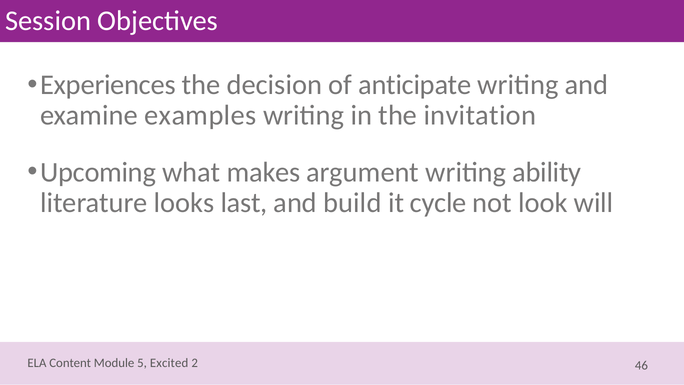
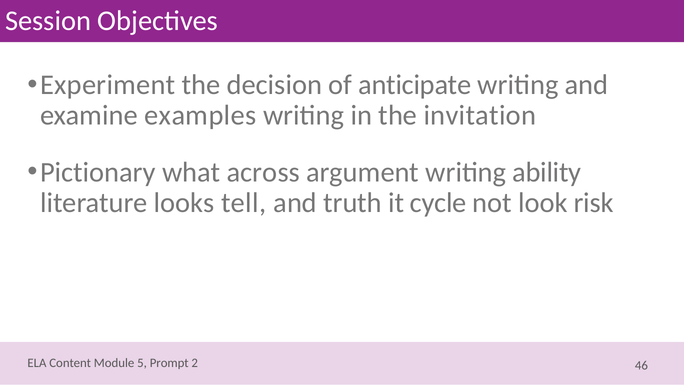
Experiences: Experiences -> Experiment
Upcoming: Upcoming -> Pictionary
makes: makes -> across
last: last -> tell
build: build -> truth
will: will -> risk
Excited: Excited -> Prompt
